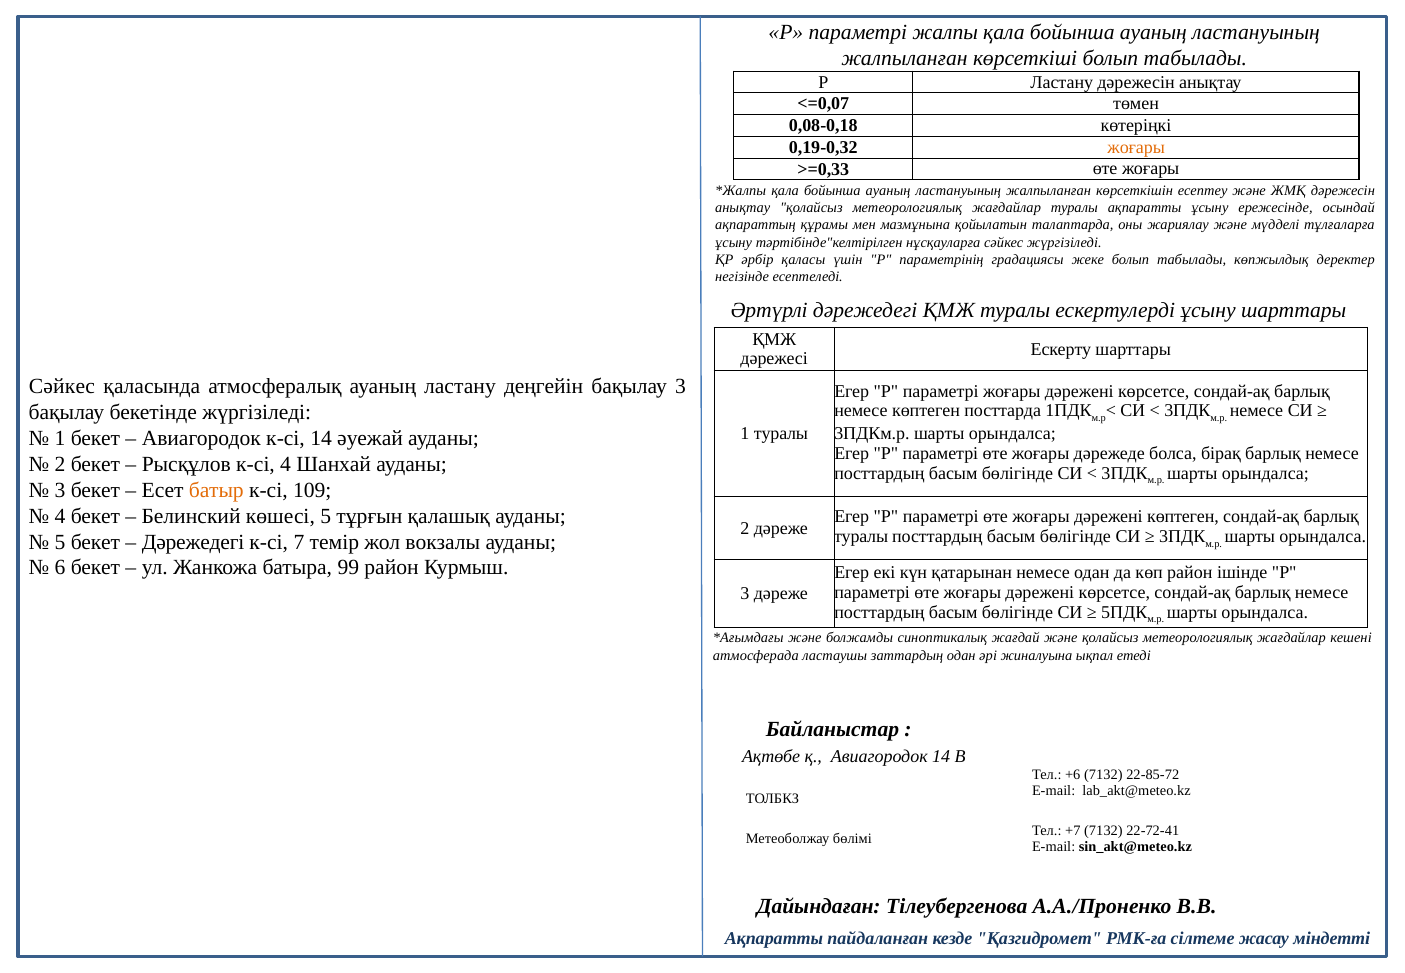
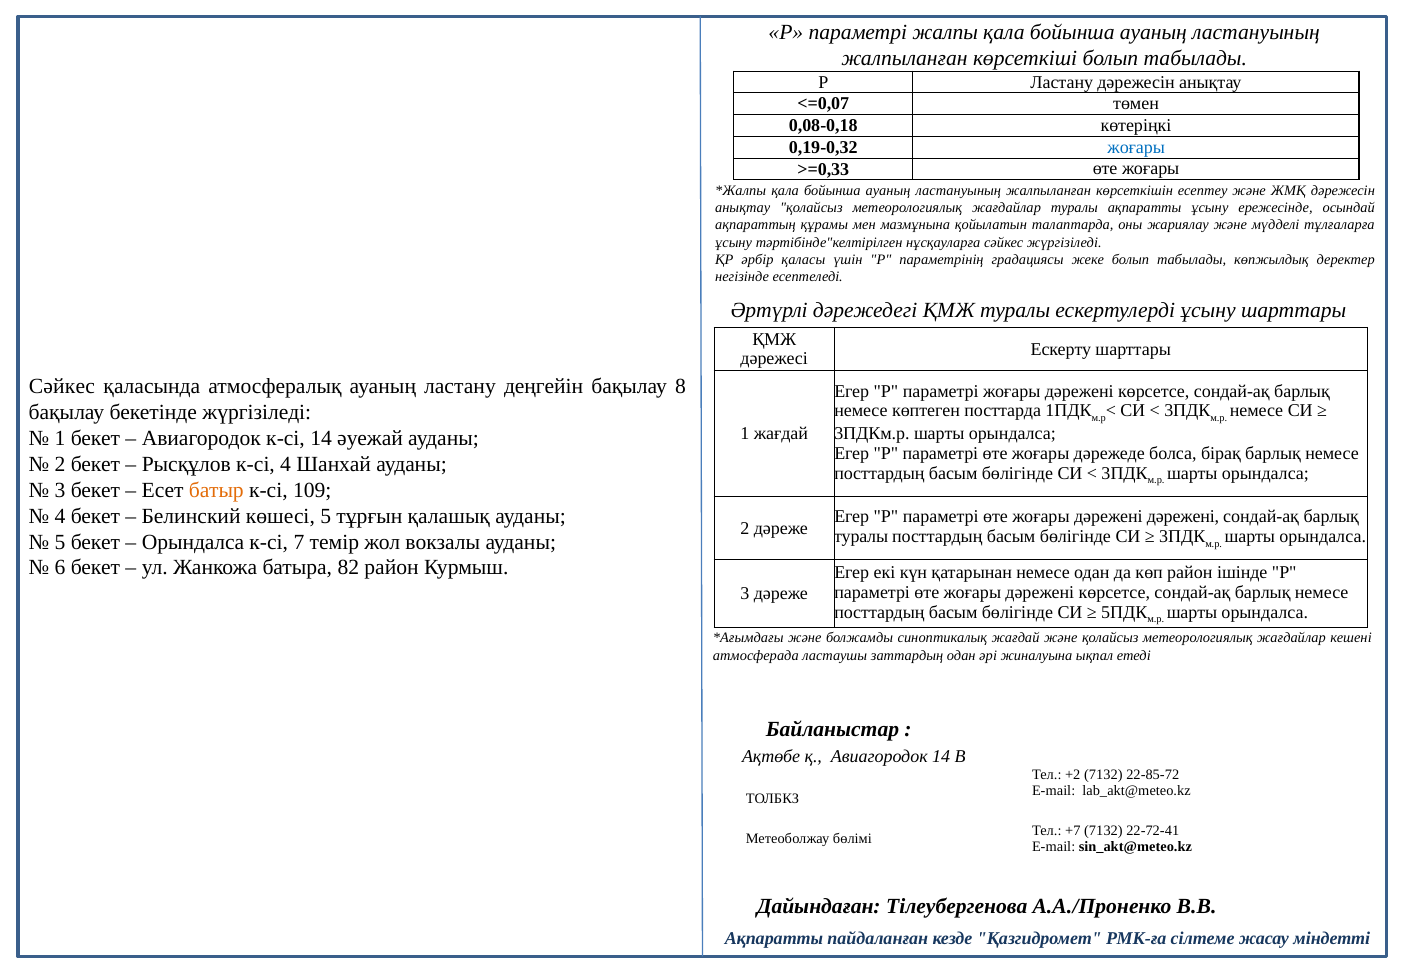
жоғары at (1136, 147) colour: orange -> blue
бақылау 3: 3 -> 8
1 туралы: туралы -> жағдай
дәрежені көптеген: көптеген -> дәрежені
Дәрежедегі at (193, 542): Дәрежедегі -> Орындалса
99: 99 -> 82
+6: +6 -> +2
